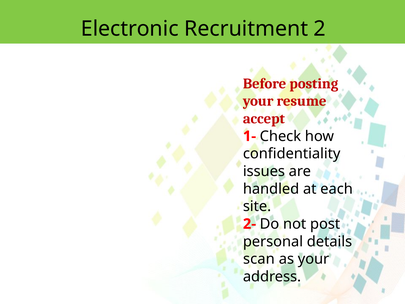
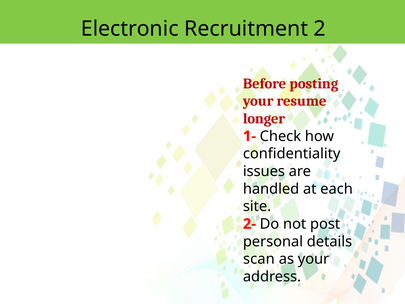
accept: accept -> longer
